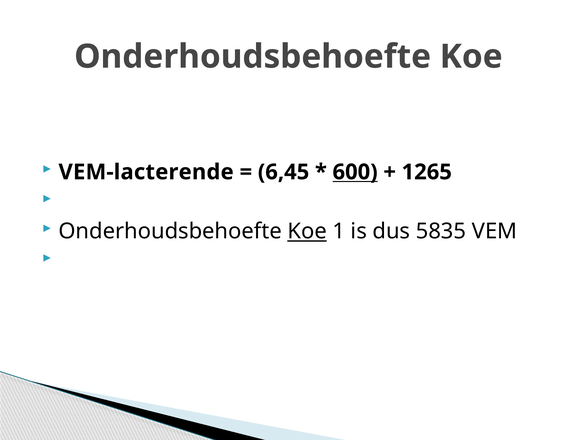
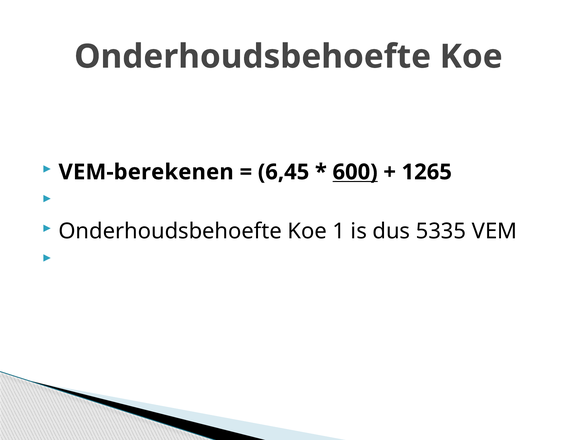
VEM-lacterende: VEM-lacterende -> VEM-berekenen
Koe at (307, 231) underline: present -> none
5835: 5835 -> 5335
